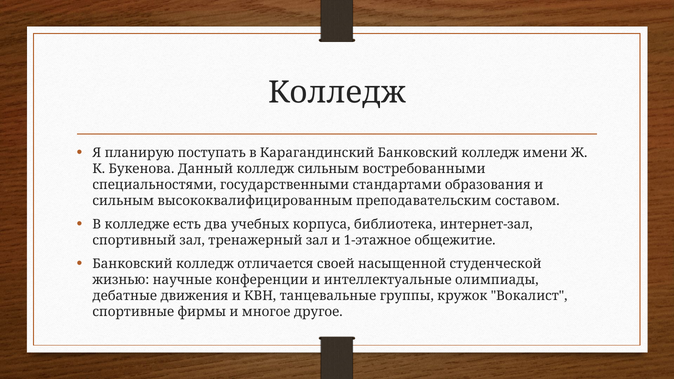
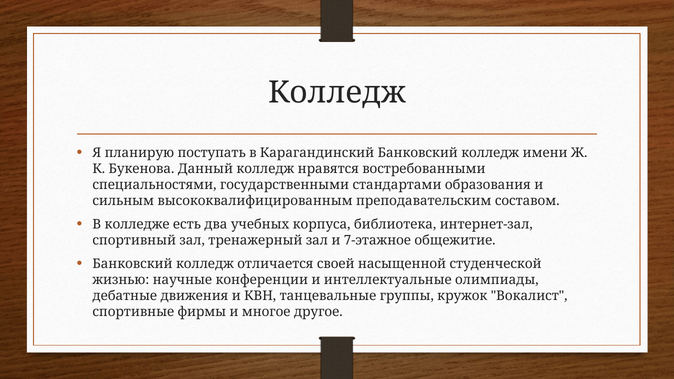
колледж сильным: сильным -> нравятся
1-этажное: 1-этажное -> 7-этажное
